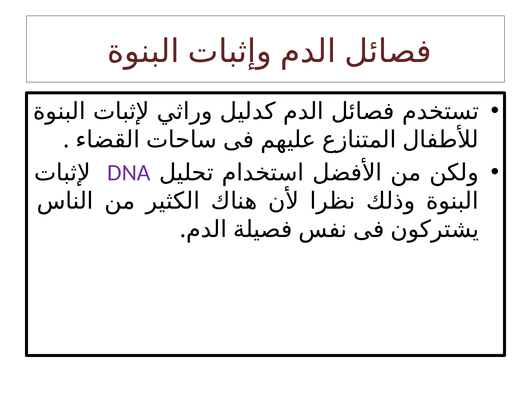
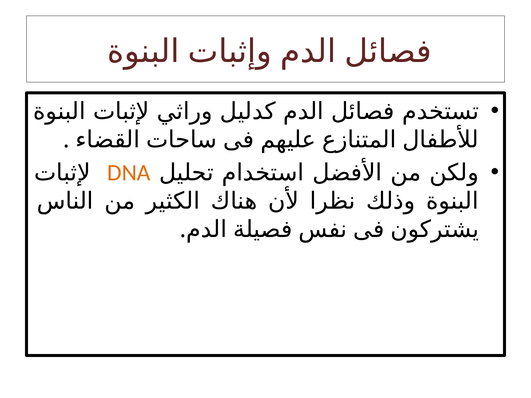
DNA colour: purple -> orange
